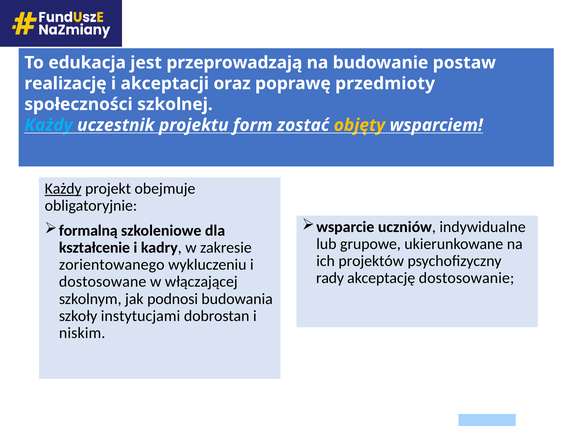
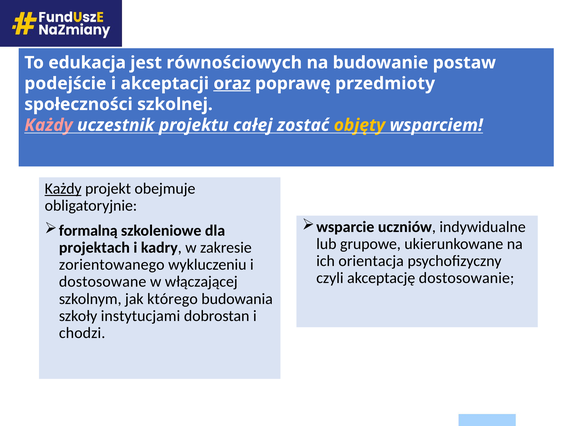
przeprowadzają: przeprowadzają -> równościowych
realizację: realizację -> podejście
oraz underline: none -> present
Każdy at (48, 125) colour: light blue -> pink
form: form -> całej
kształcenie: kształcenie -> projektach
projektów: projektów -> orientacja
rady: rady -> czyli
podnosi: podnosi -> którego
niskim: niskim -> chodzi
